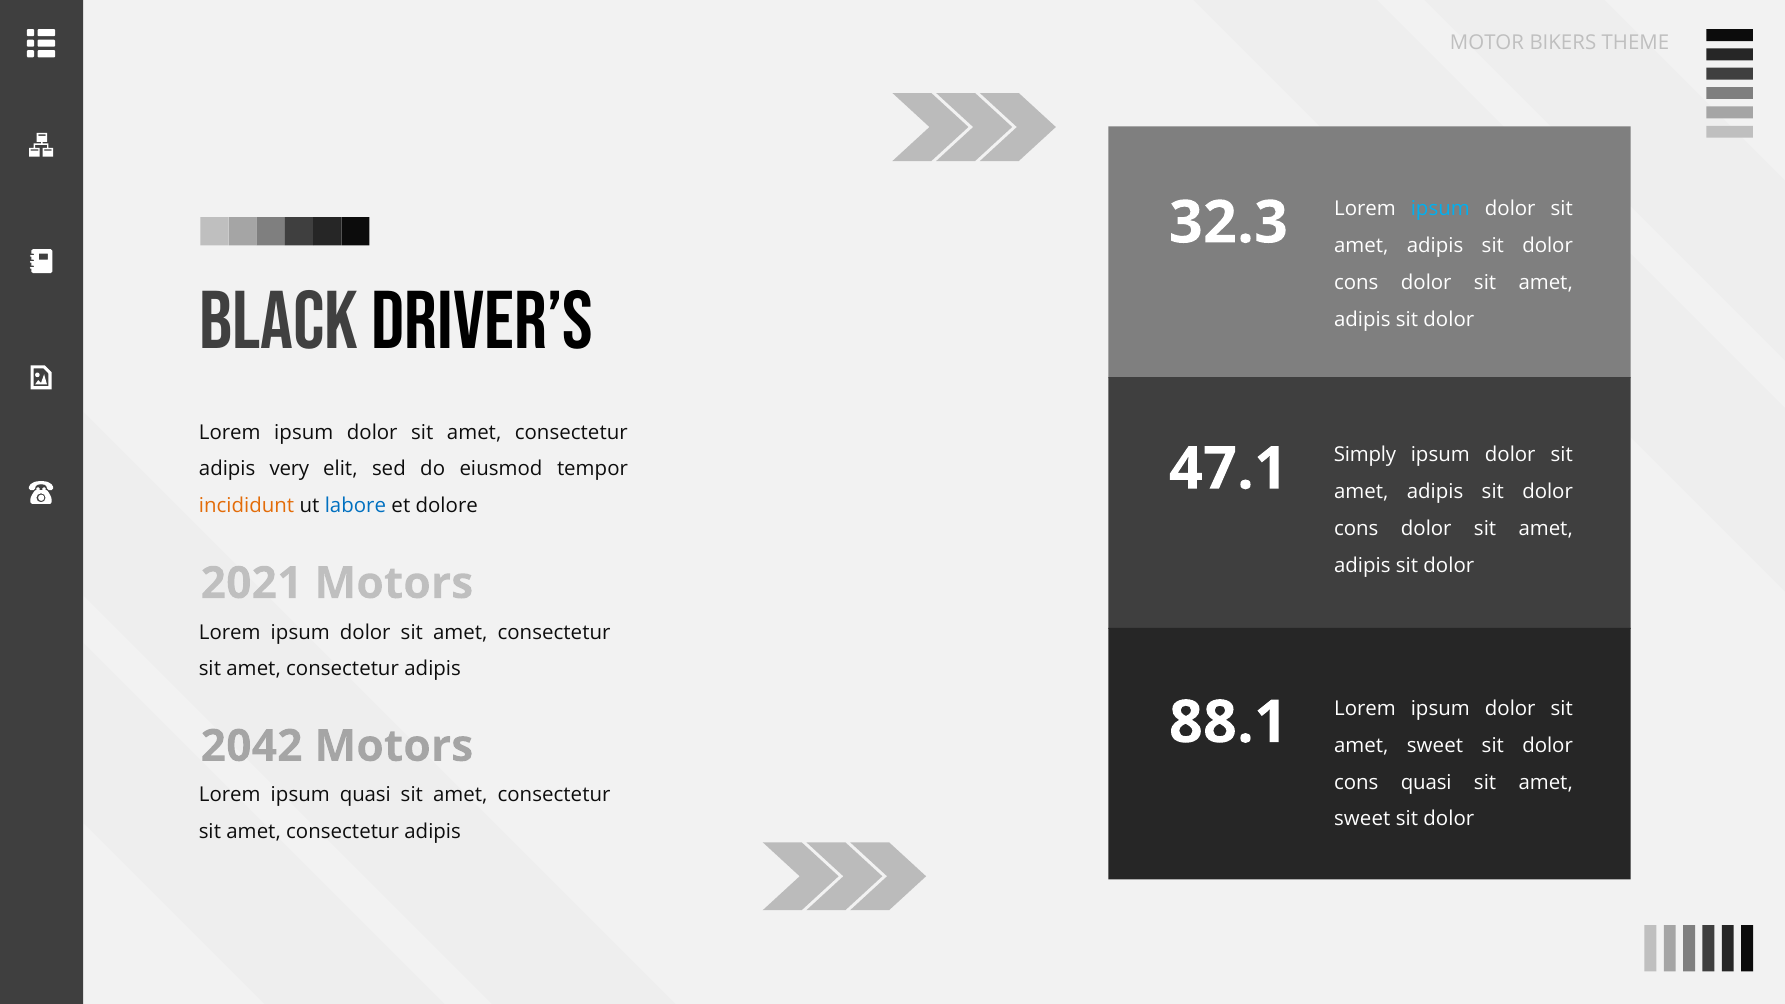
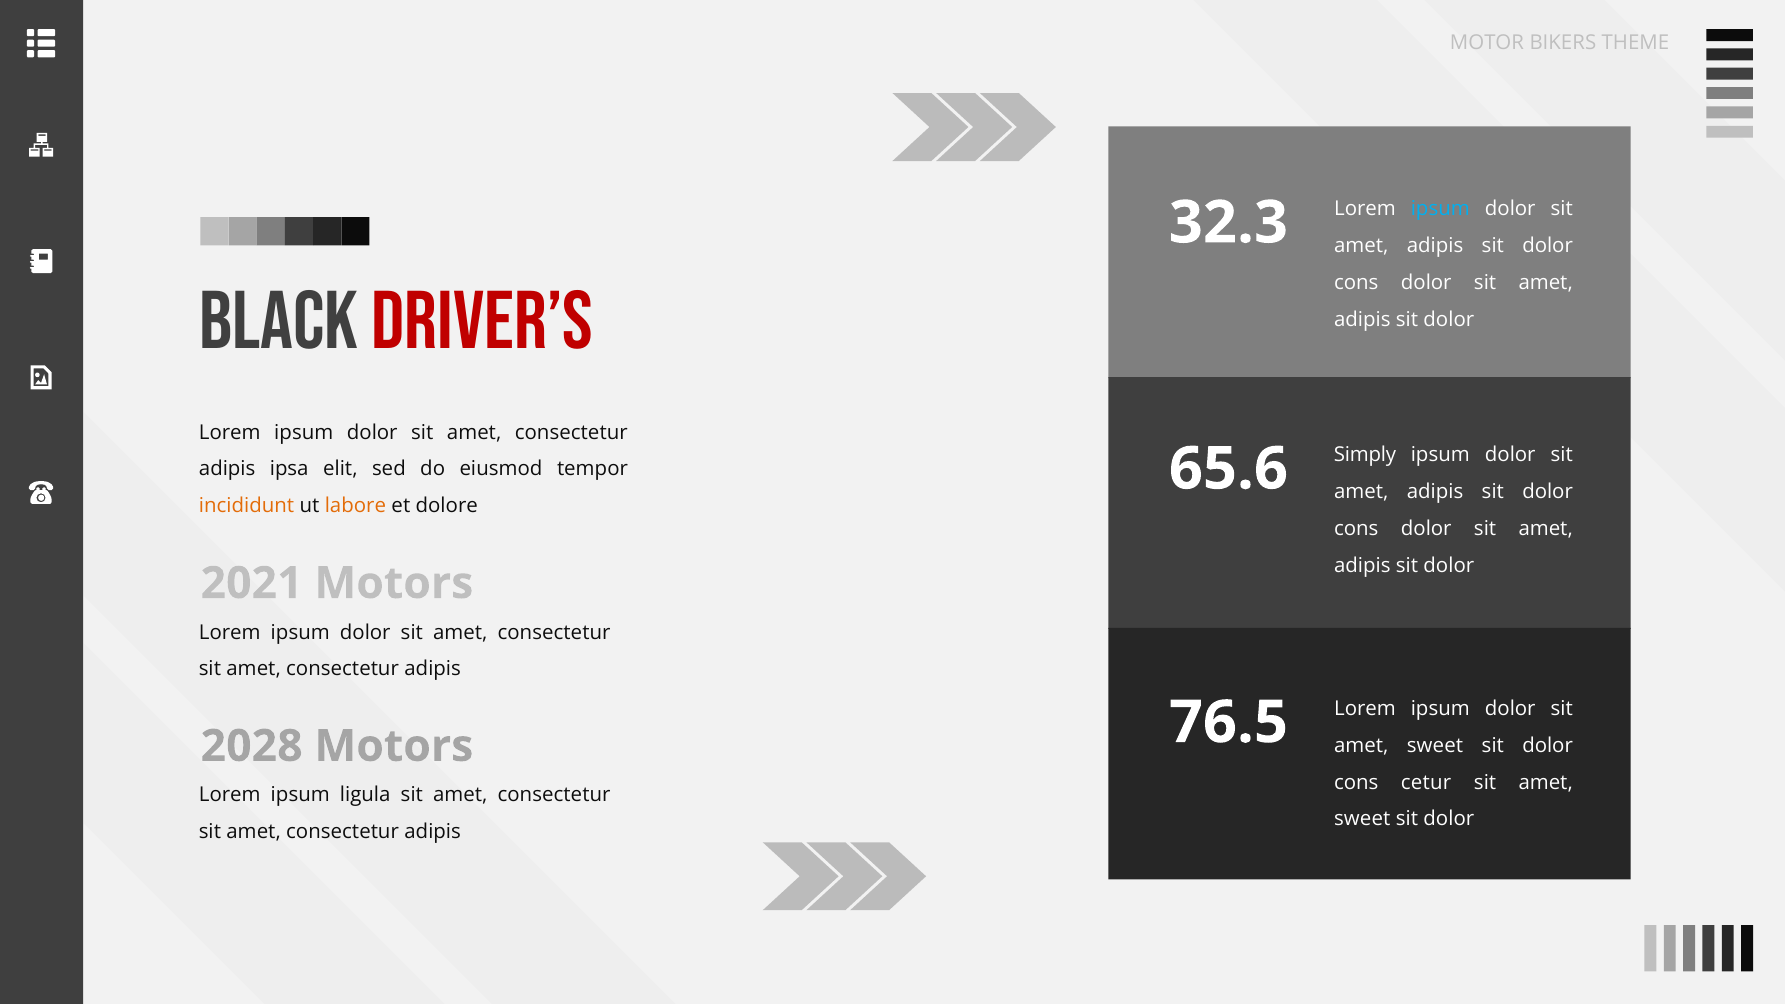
Driver’s colour: black -> red
47.1: 47.1 -> 65.6
very: very -> ipsa
labore colour: blue -> orange
88.1: 88.1 -> 76.5
2042: 2042 -> 2028
cons quasi: quasi -> cetur
ipsum quasi: quasi -> ligula
